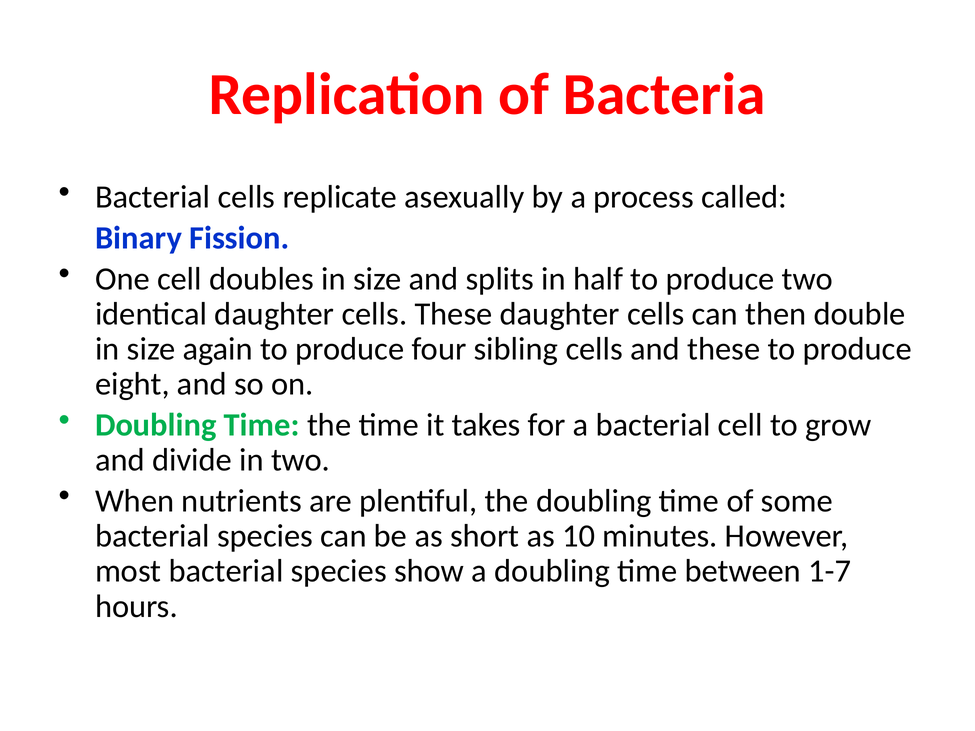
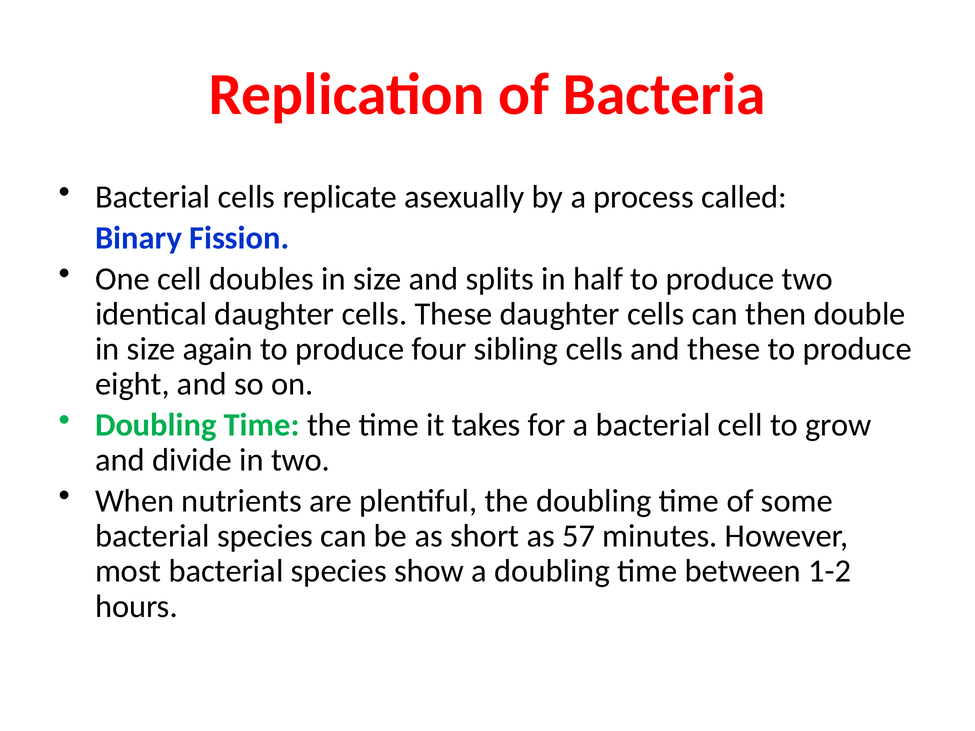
10: 10 -> 57
1-7: 1-7 -> 1-2
